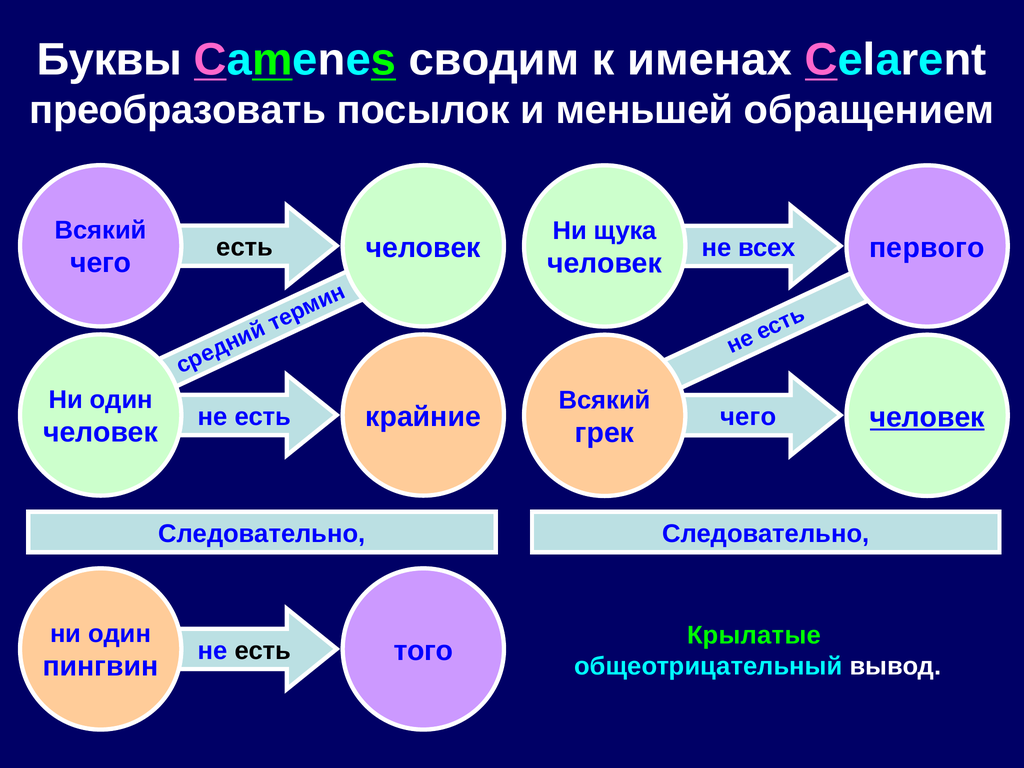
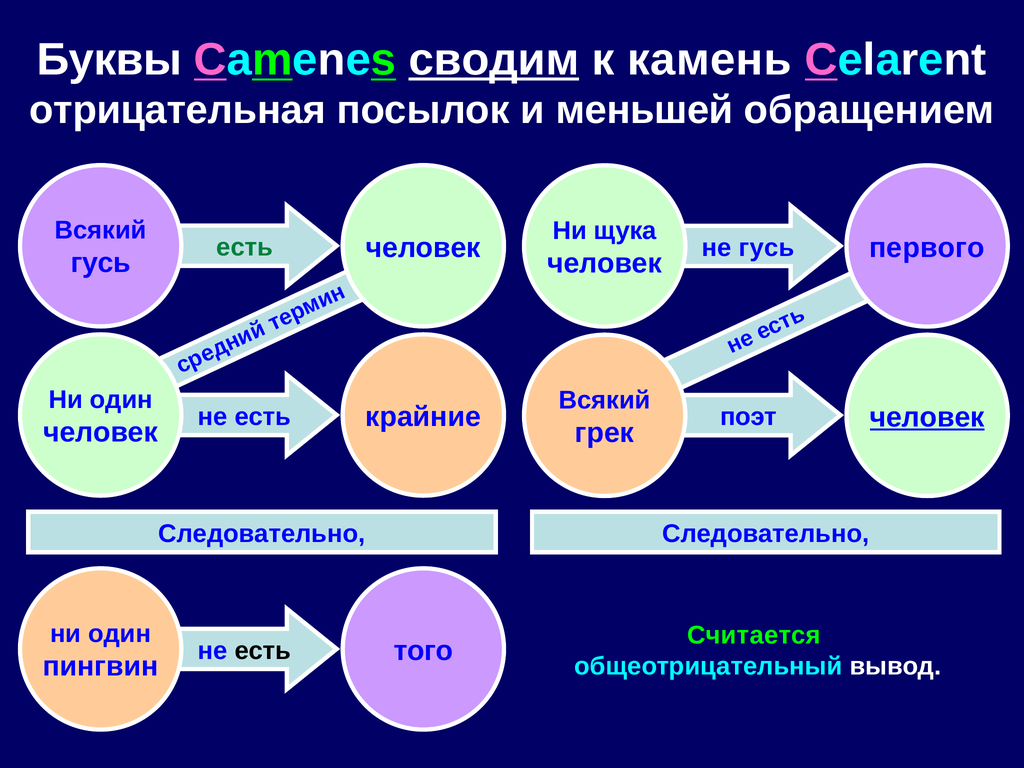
сводим underline: none -> present
именах: именах -> камень
преобразовать: преобразовать -> отрицательная
есть at (245, 248) colour: black -> green
не всех: всех -> гусь
чего at (101, 263): чего -> гусь
чего at (748, 417): чего -> поэт
Крылатые: Крылатые -> Считается
